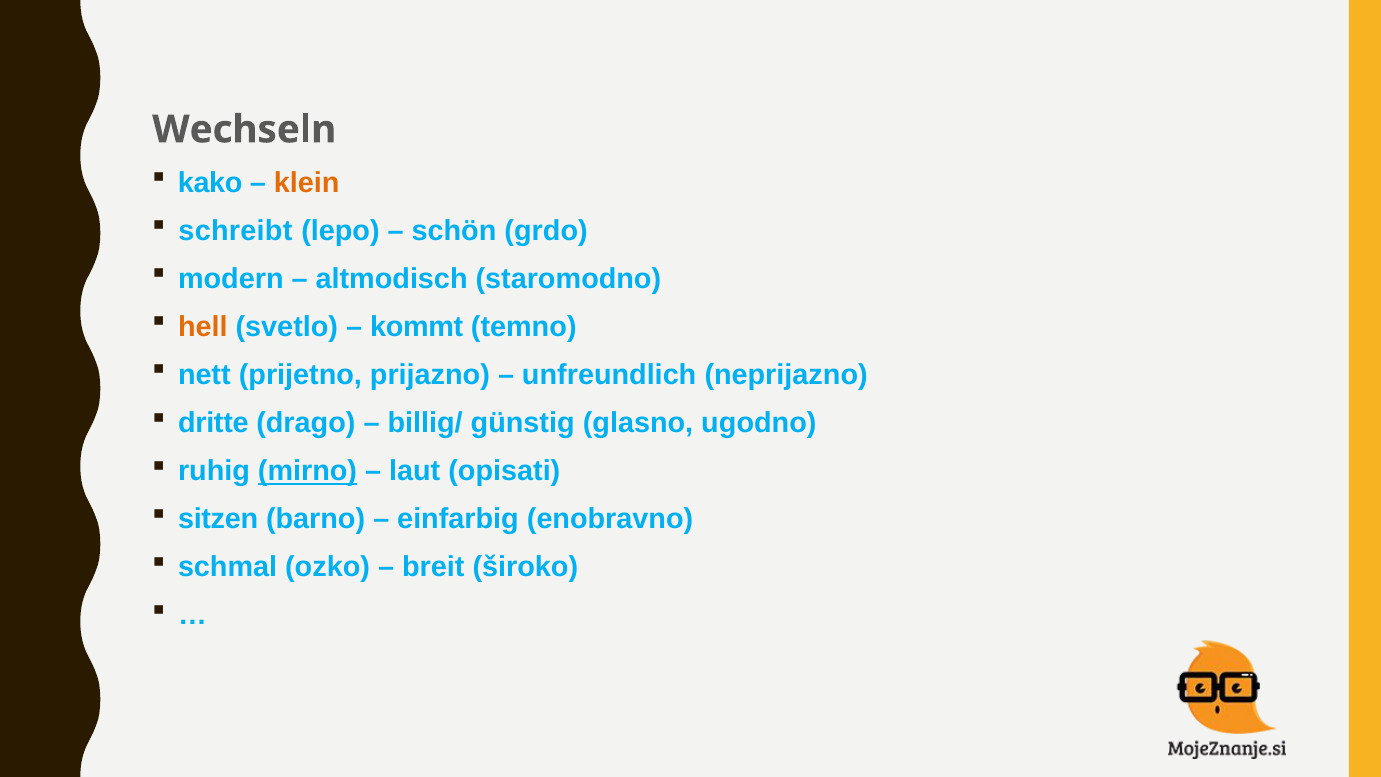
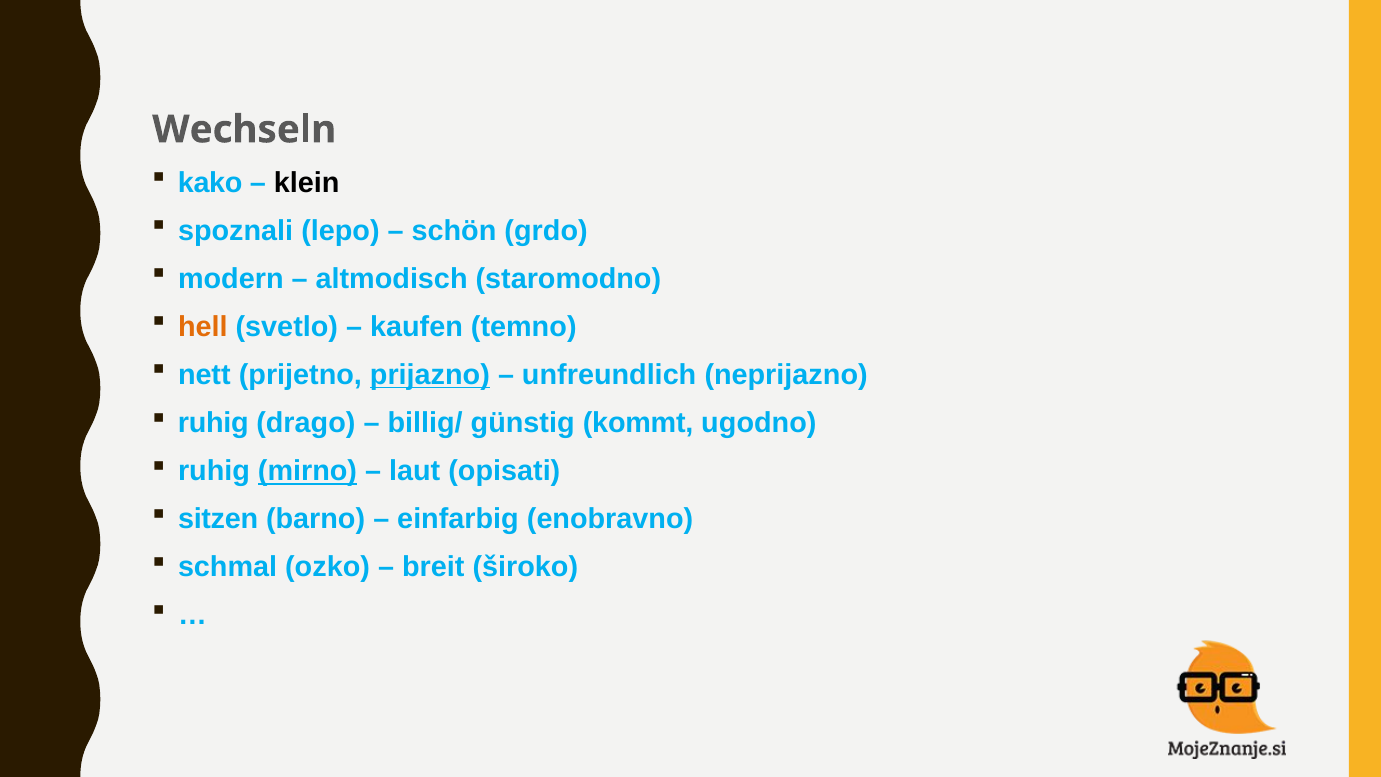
klein colour: orange -> black
schreibt: schreibt -> spoznali
kommt: kommt -> kaufen
prijazno underline: none -> present
dritte at (213, 423): dritte -> ruhig
glasno: glasno -> kommt
